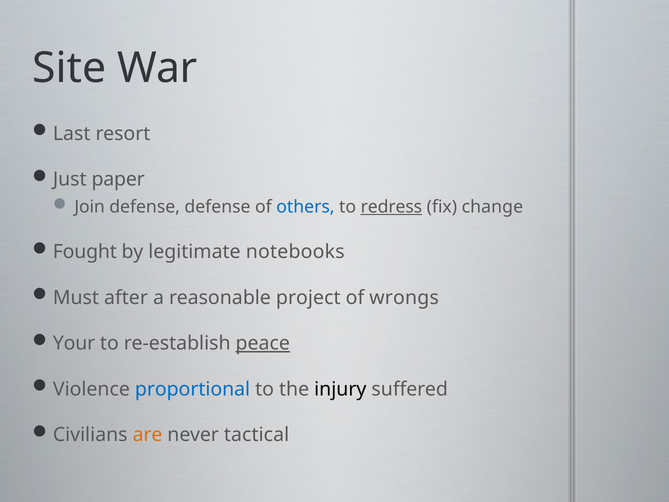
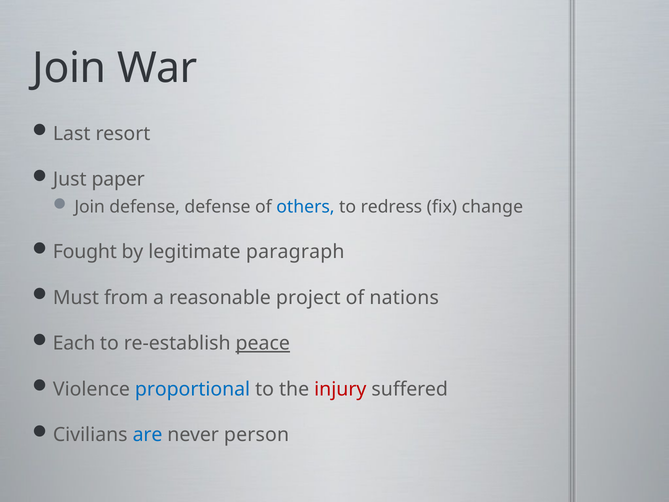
Site at (69, 68): Site -> Join
redress underline: present -> none
notebooks: notebooks -> paragraph
after: after -> from
wrongs: wrongs -> nations
Your: Your -> Each
injury colour: black -> red
are colour: orange -> blue
tactical: tactical -> person
